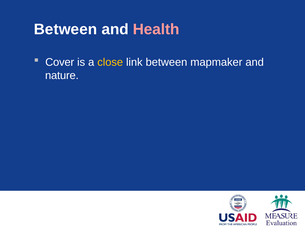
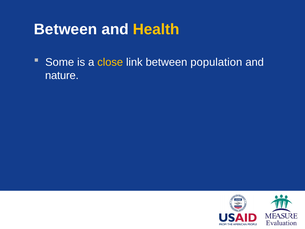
Health colour: pink -> yellow
Cover: Cover -> Some
mapmaker: mapmaker -> population
